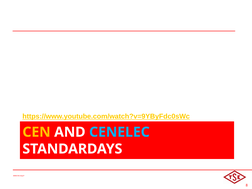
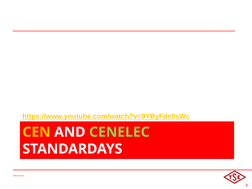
CENELEC colour: light blue -> light green
